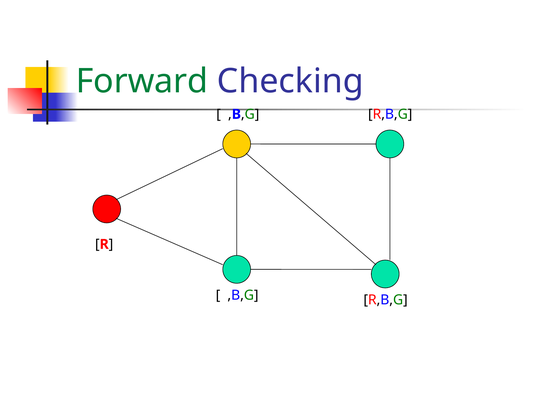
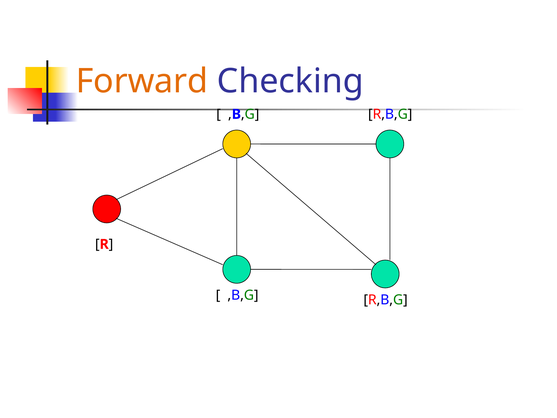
Forward colour: green -> orange
